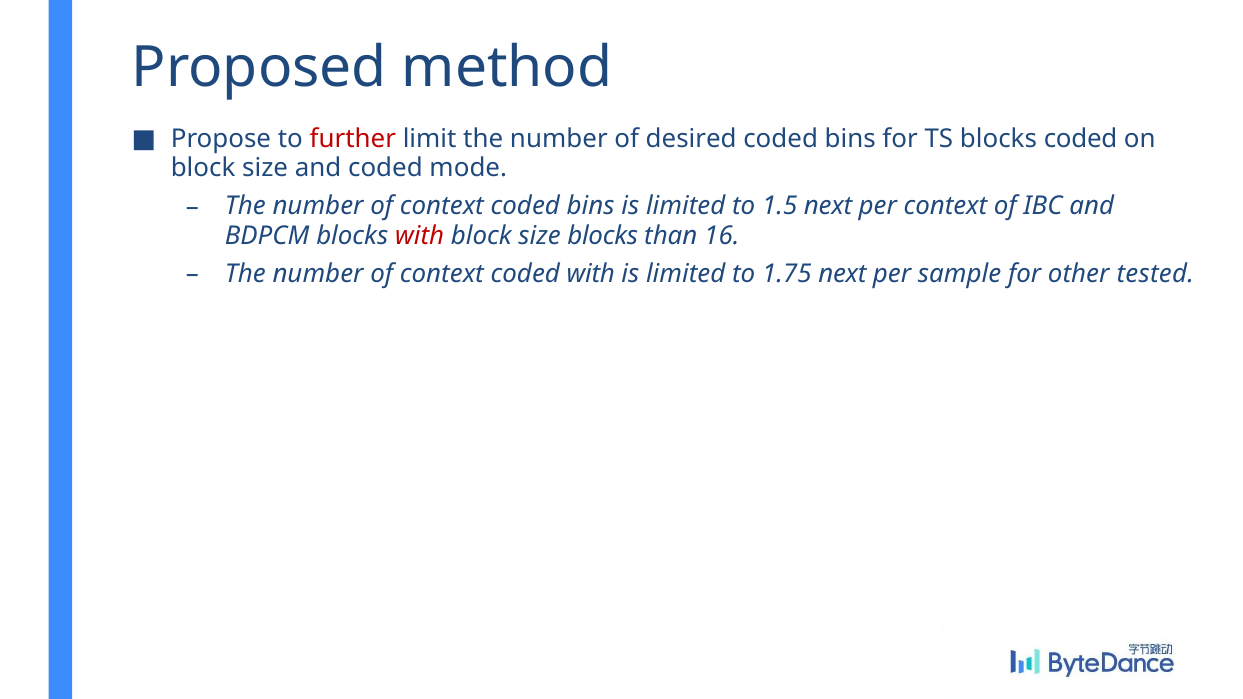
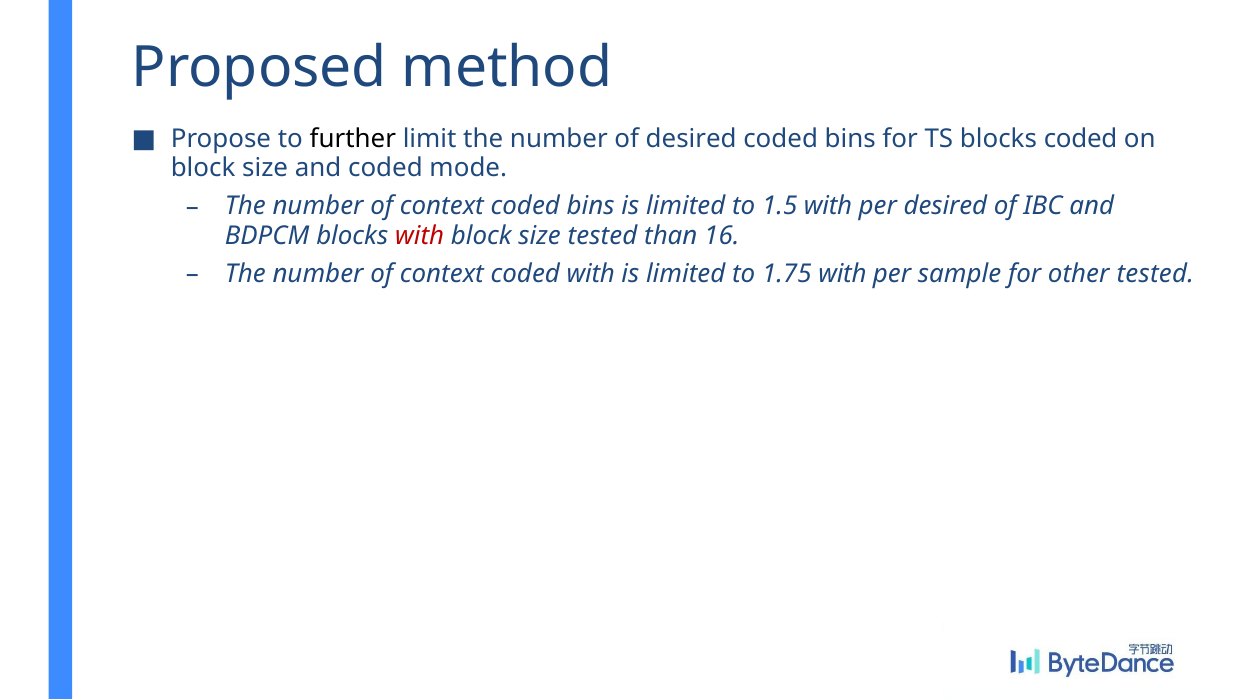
further colour: red -> black
1.5 next: next -> with
per context: context -> desired
size blocks: blocks -> tested
1.75 next: next -> with
